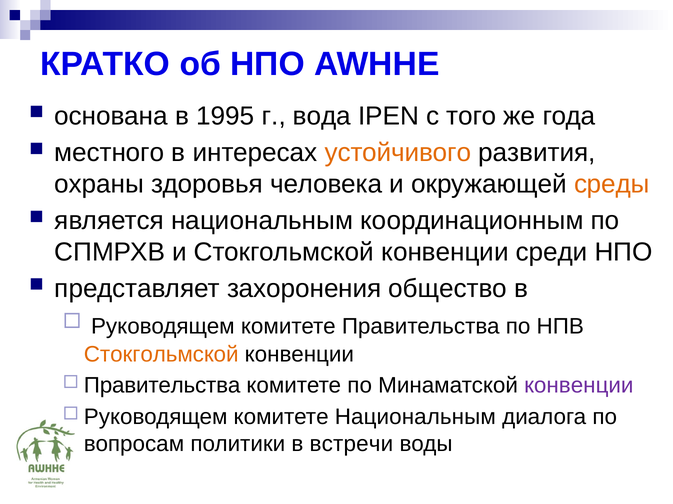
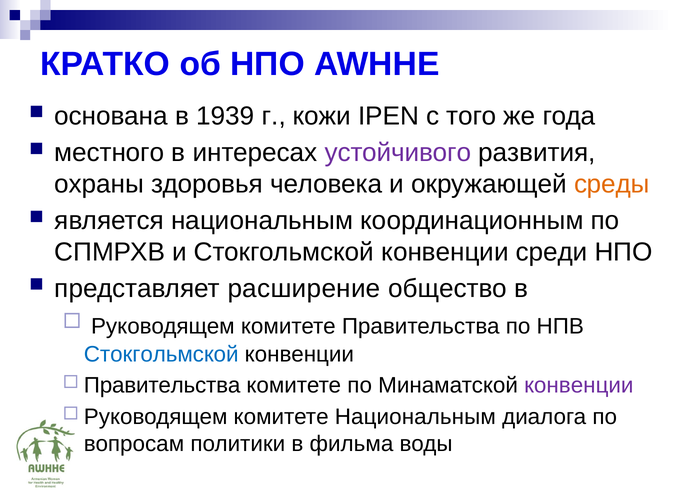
1995: 1995 -> 1939
вода: вода -> кожи
устойчивого colour: orange -> purple
захоронения: захоронения -> расширение
Стокгольмской at (161, 355) colour: orange -> blue
встречи: встречи -> фильма
